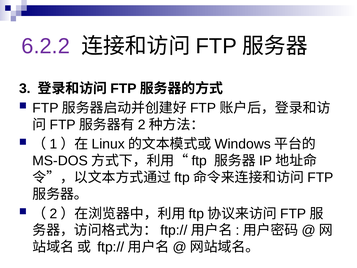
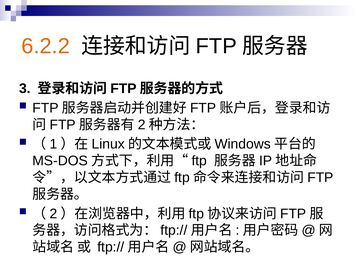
6.2.2 colour: purple -> orange
